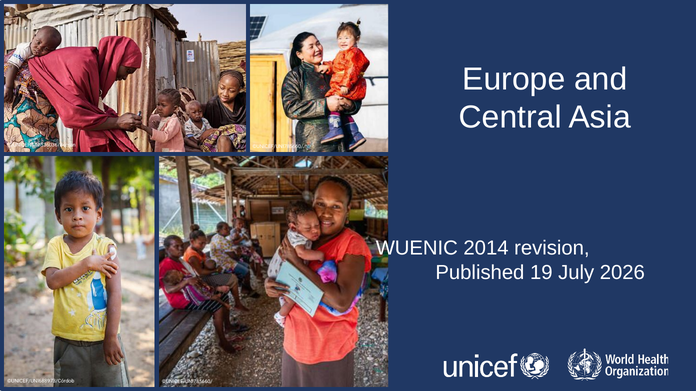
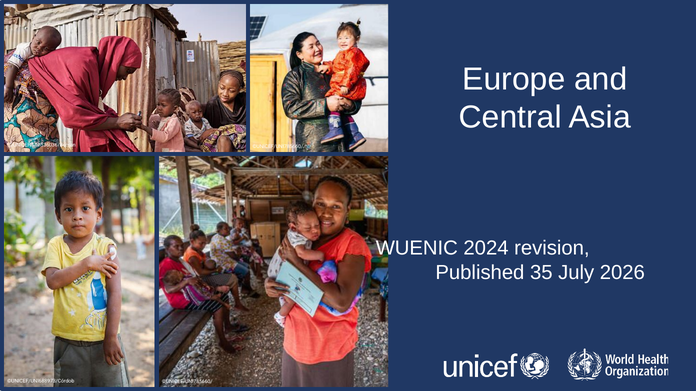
2014: 2014 -> 2024
19: 19 -> 35
